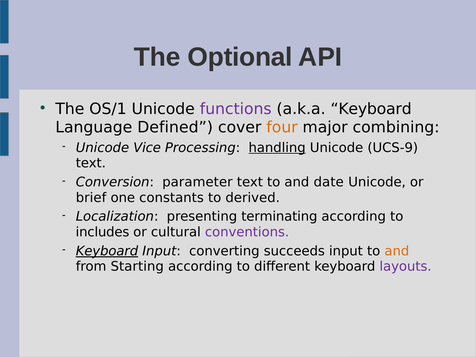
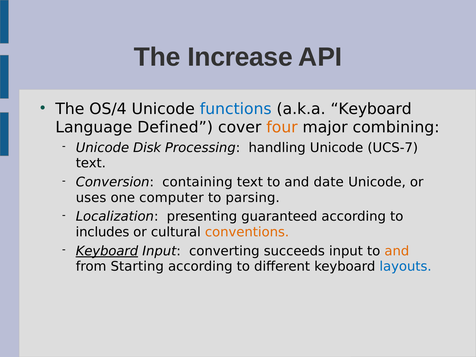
Optional: Optional -> Increase
OS/1: OS/1 -> OS/4
functions colour: purple -> blue
Vice: Vice -> Disk
handling underline: present -> none
UCS-9: UCS-9 -> UCS-7
parameter: parameter -> containing
brief: brief -> uses
constants: constants -> computer
derived: derived -> parsing
terminating: terminating -> guaranteed
conventions colour: purple -> orange
layouts colour: purple -> blue
